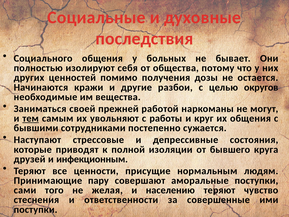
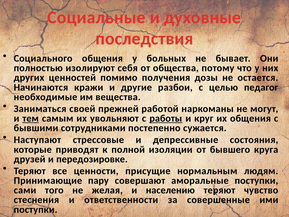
округов: округов -> педагог
работы underline: none -> present
инфекционным: инфекционным -> передозировке
